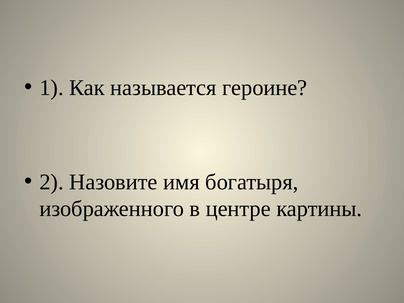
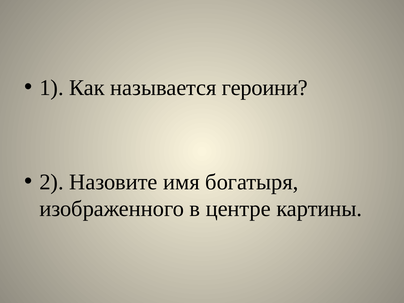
героине: героине -> героини
